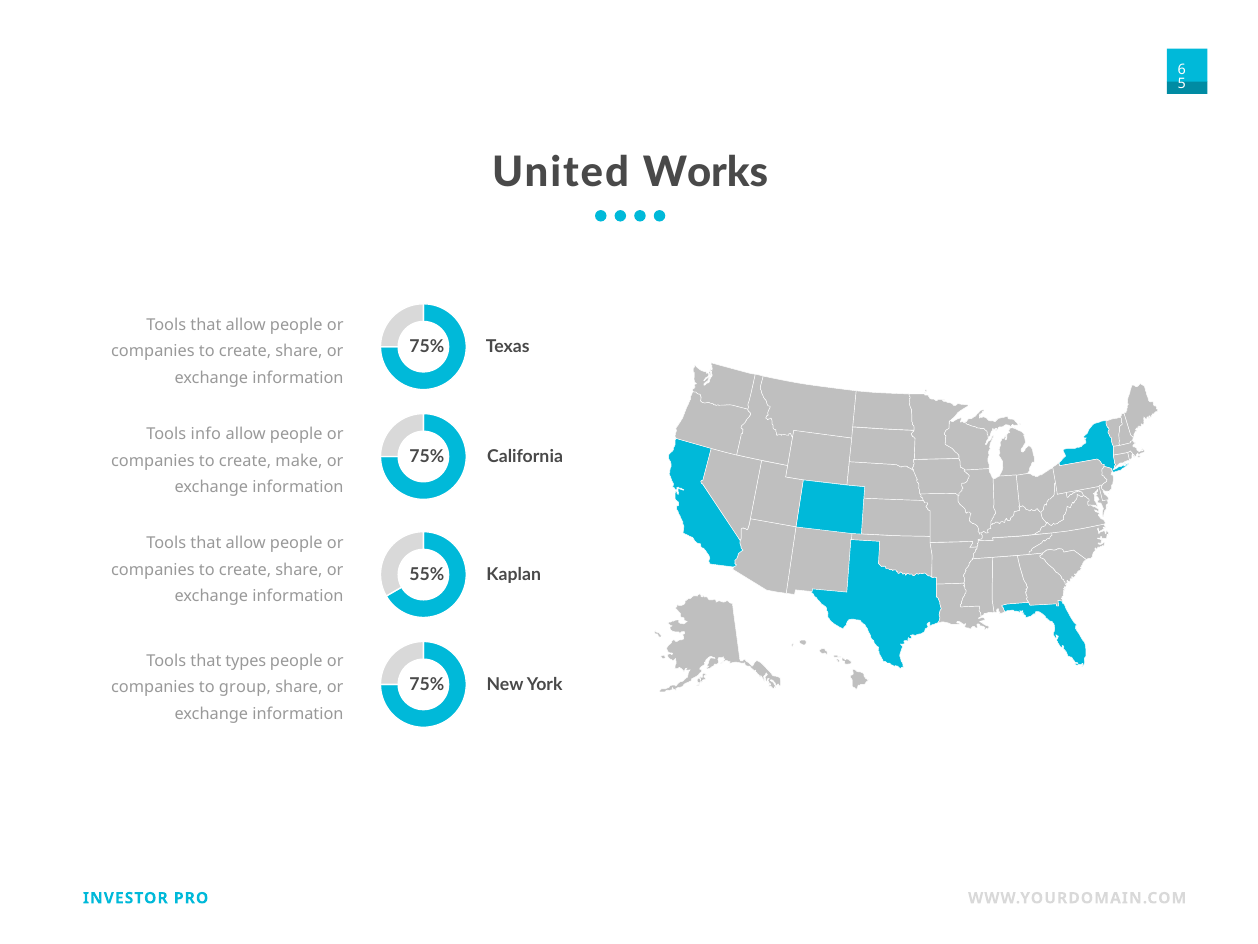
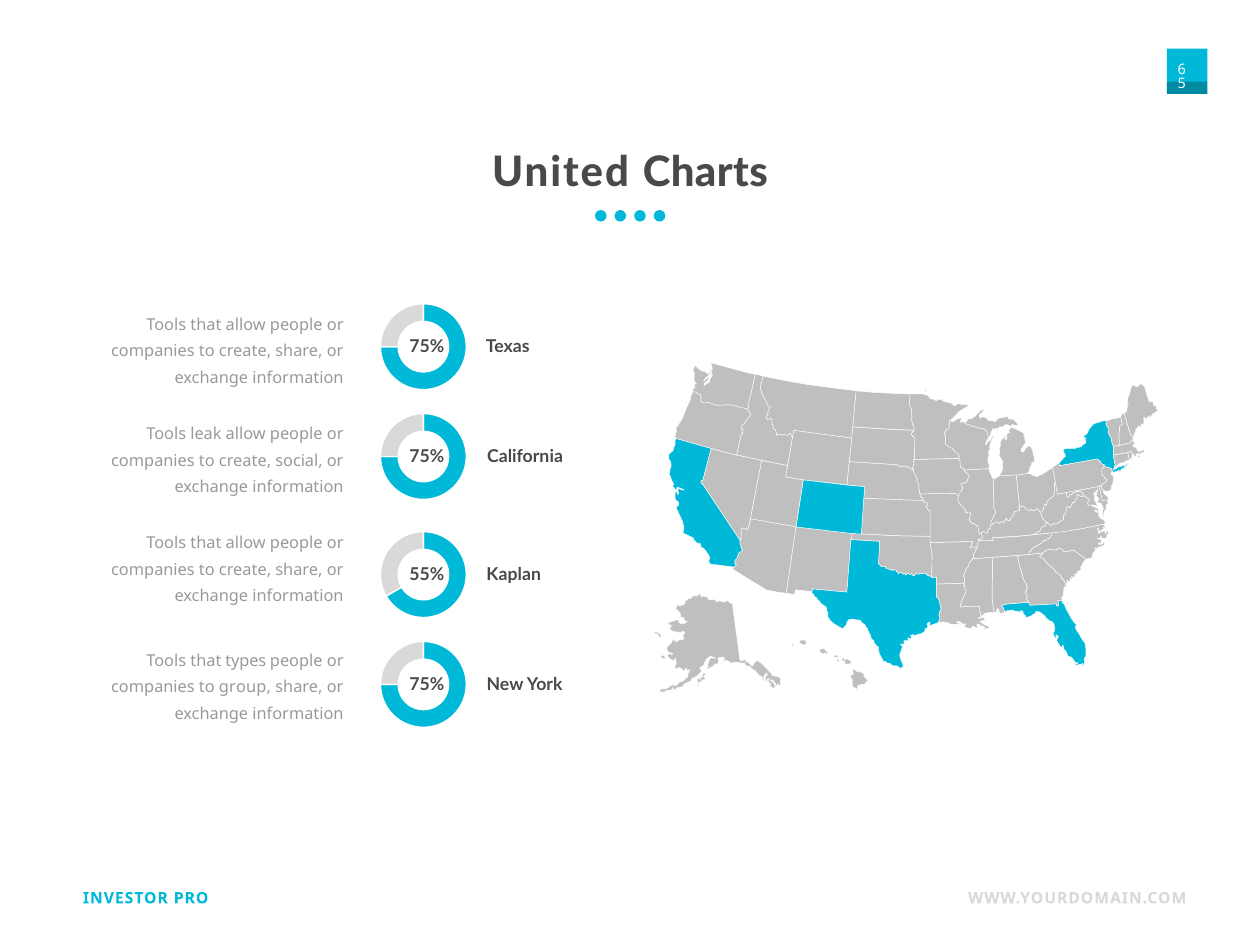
Works: Works -> Charts
info: info -> leak
make: make -> social
